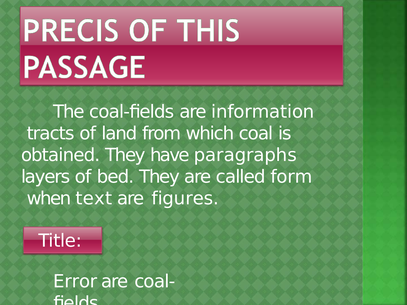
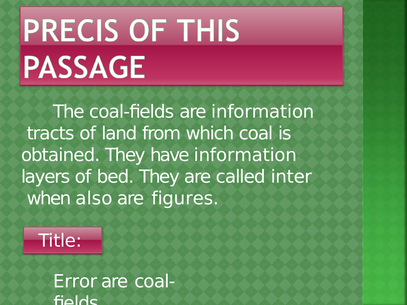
have paragraphs: paragraphs -> information
form: form -> inter
text: text -> also
